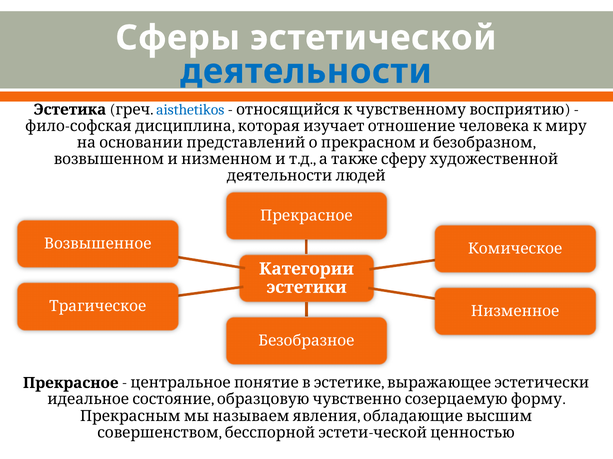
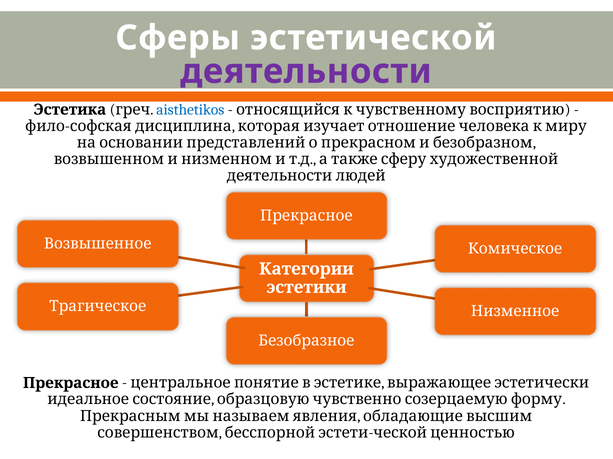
деятельности colour: blue -> purple
